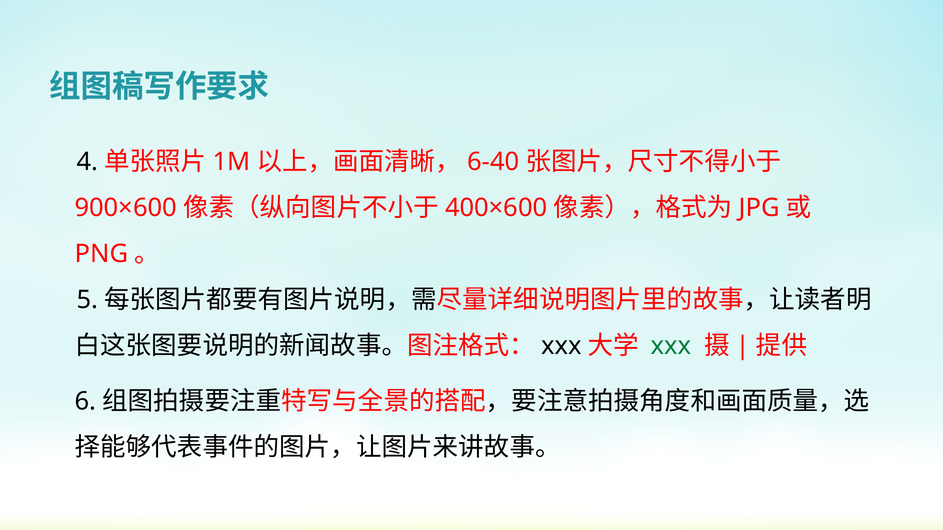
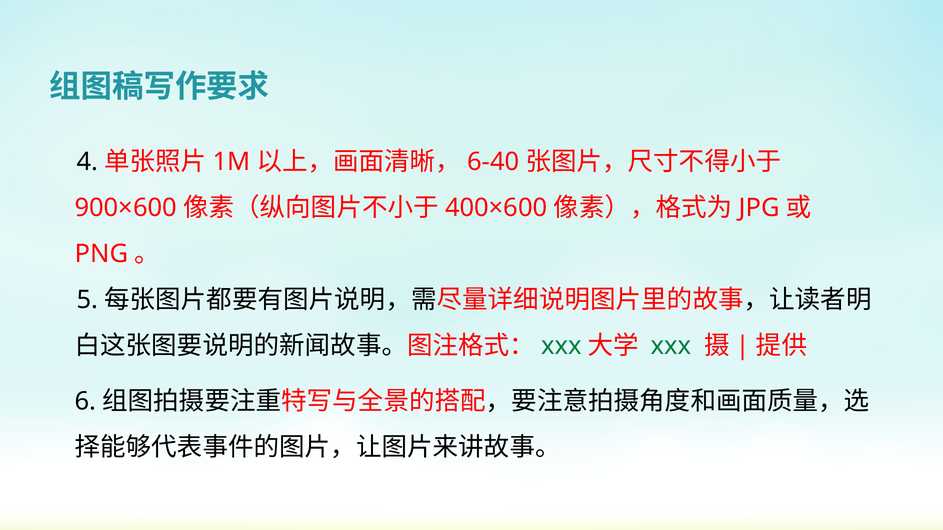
xxx at (561, 346) colour: black -> green
